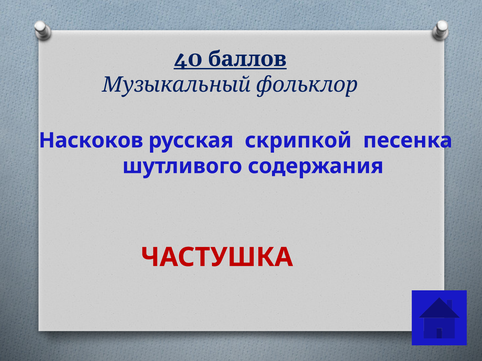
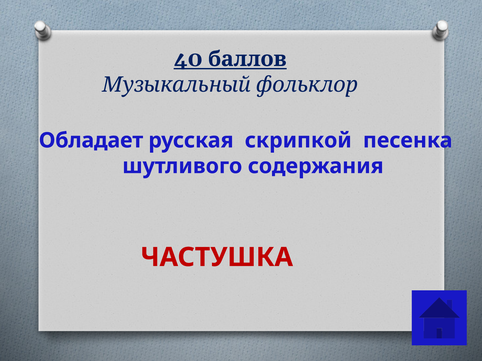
Наскоков: Наскоков -> Обладает
